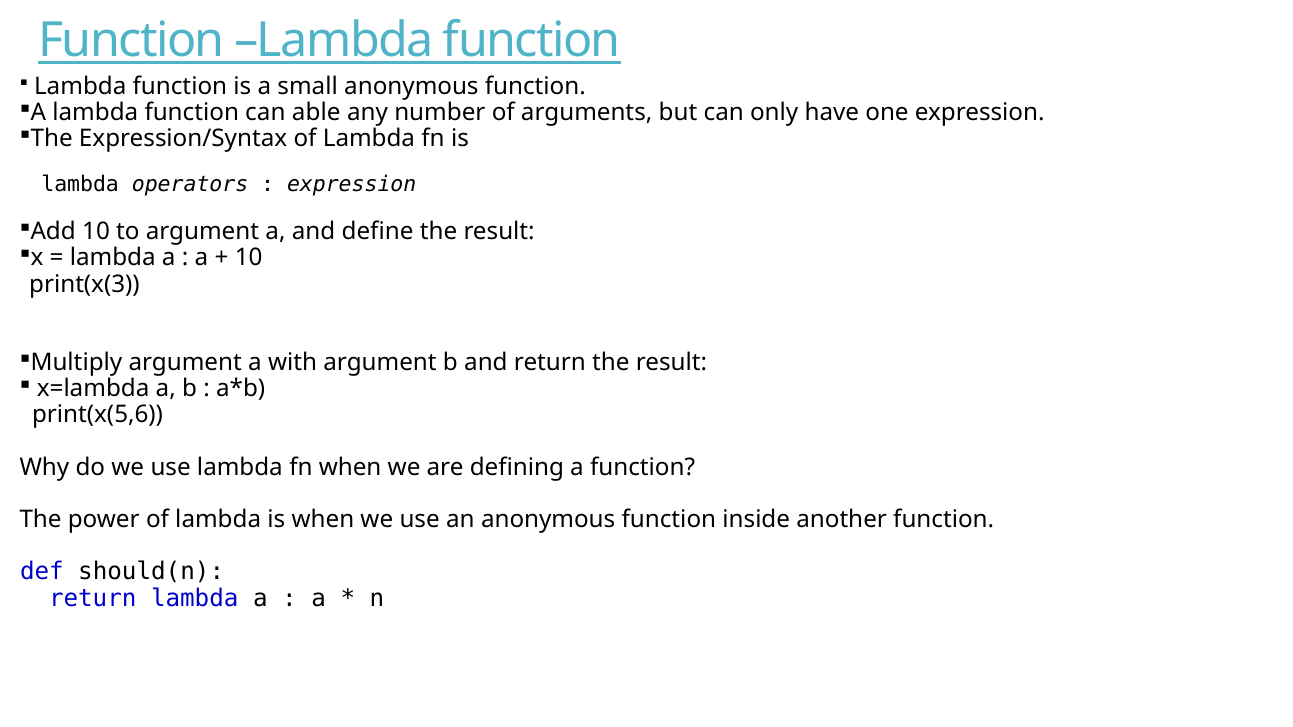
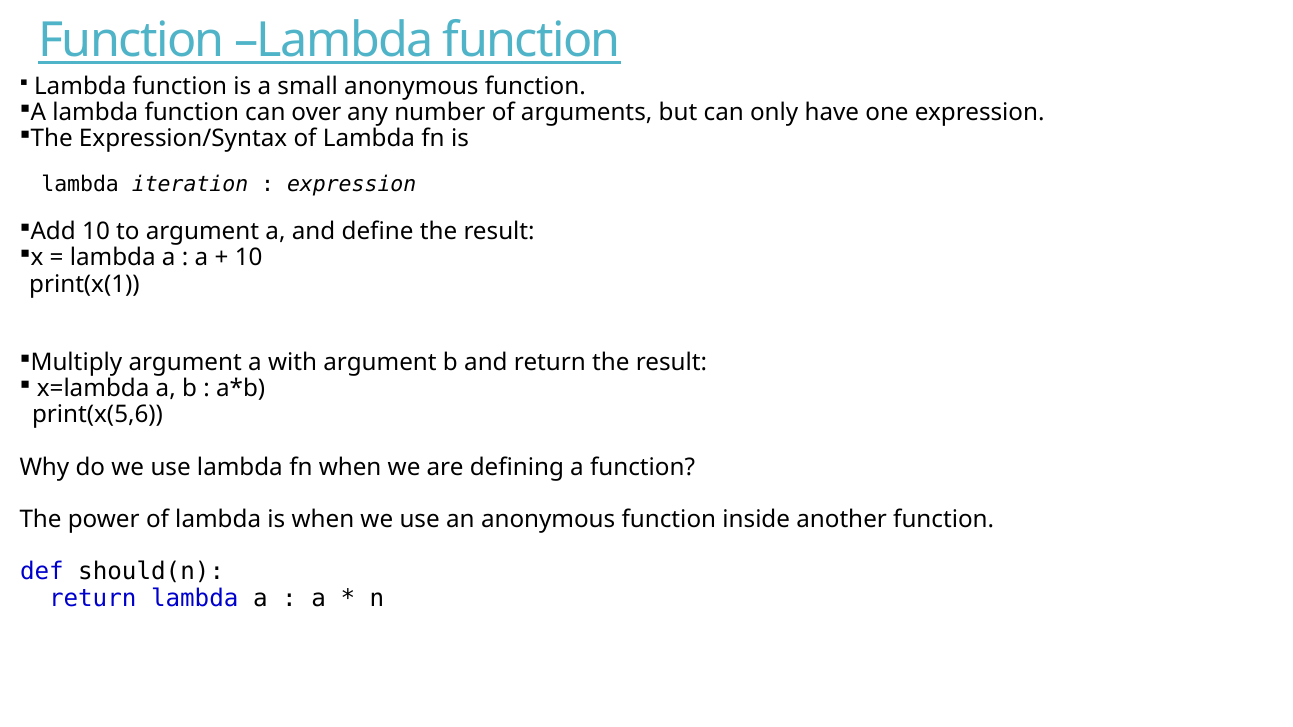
able: able -> over
operators: operators -> iteration
print(x(3: print(x(3 -> print(x(1
